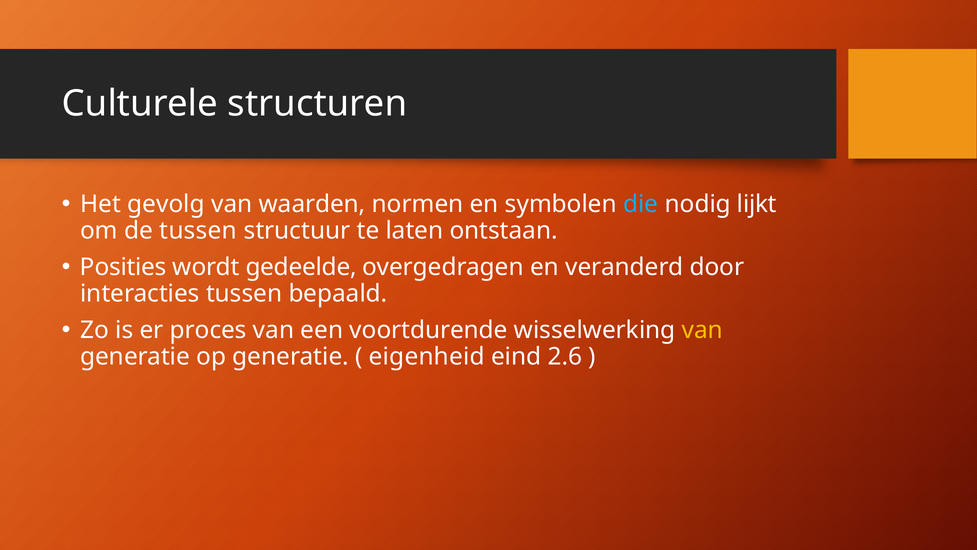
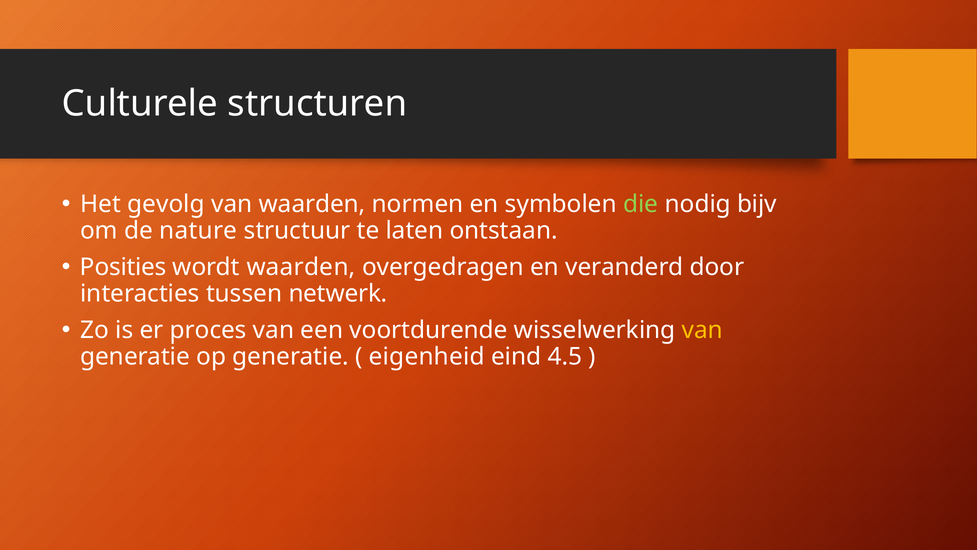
die colour: light blue -> light green
lijkt: lijkt -> bijv
de tussen: tussen -> nature
wordt gedeelde: gedeelde -> waarden
bepaald: bepaald -> netwerk
2.6: 2.6 -> 4.5
